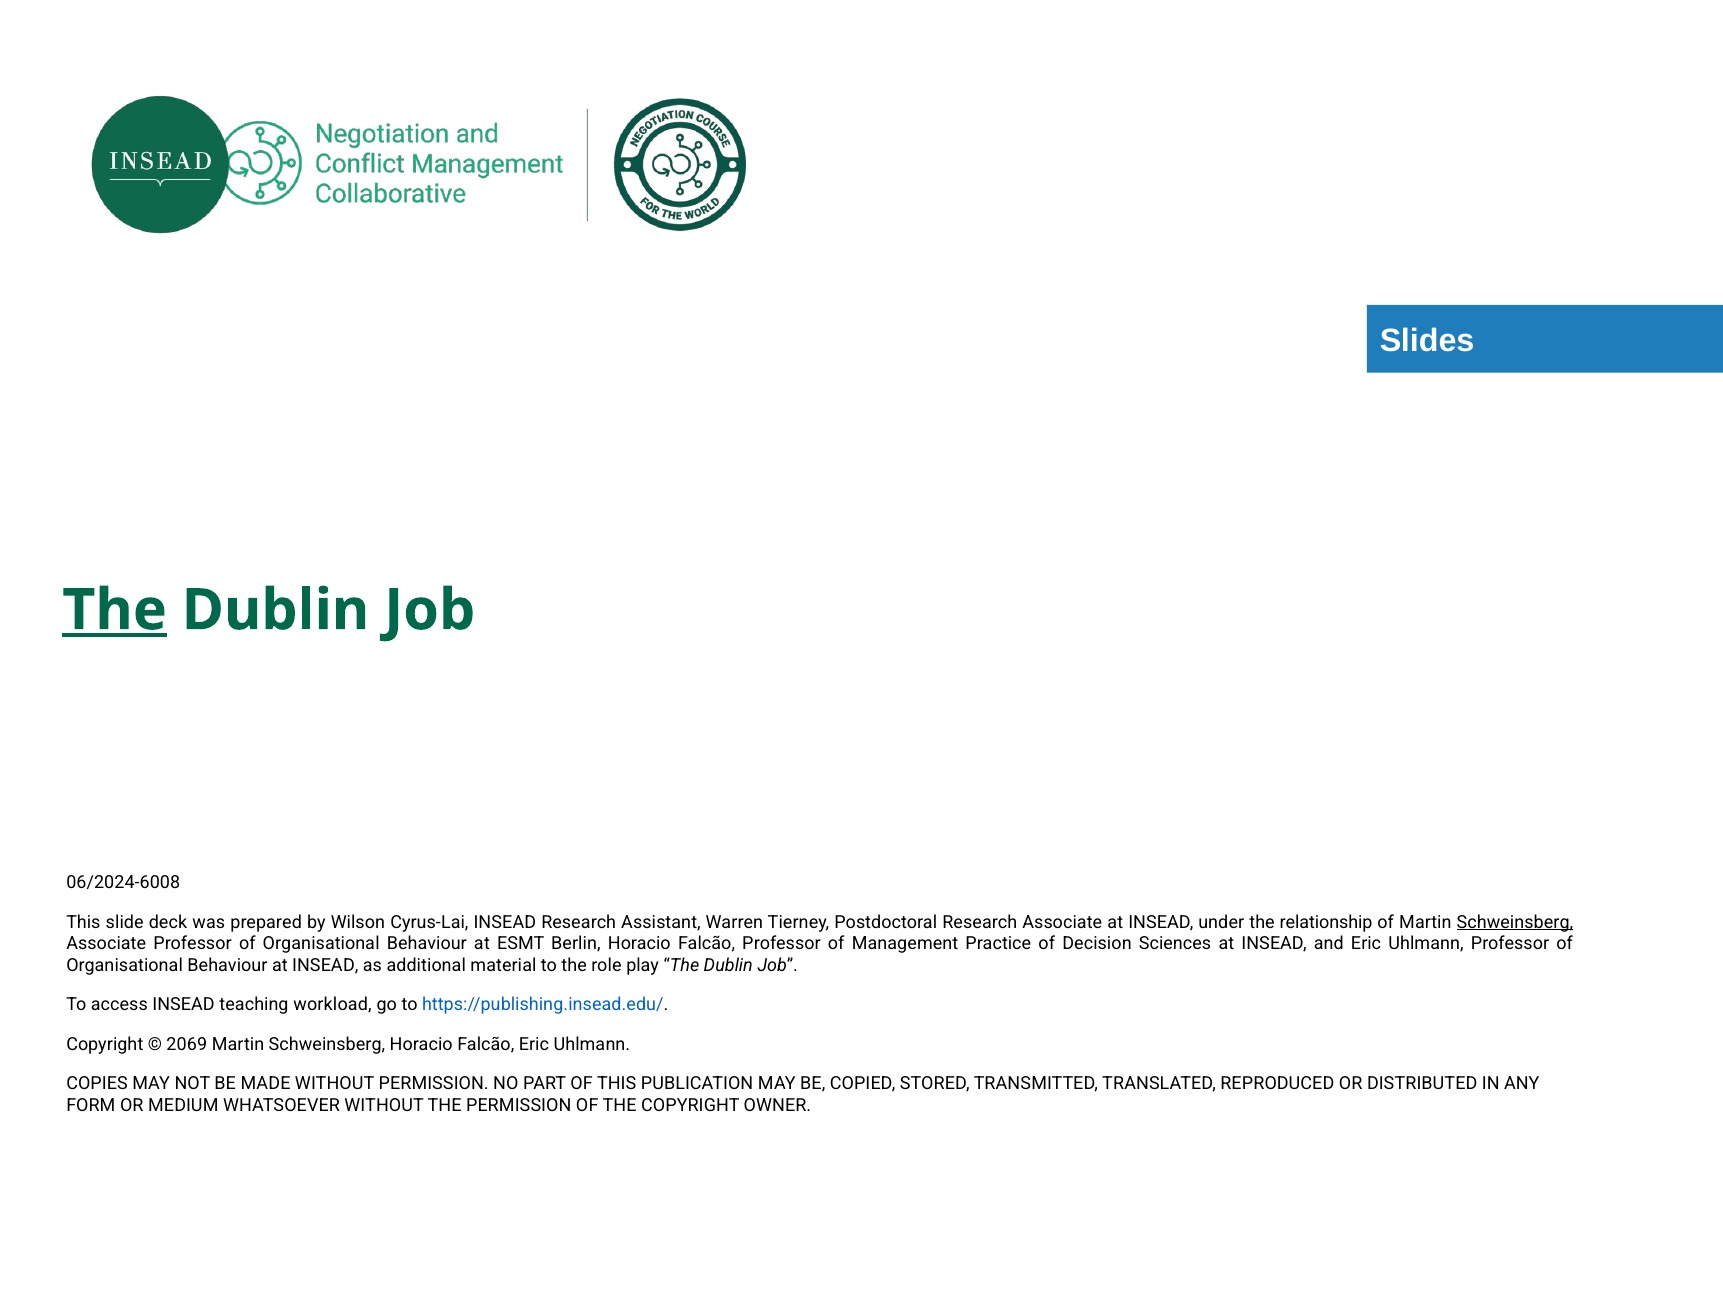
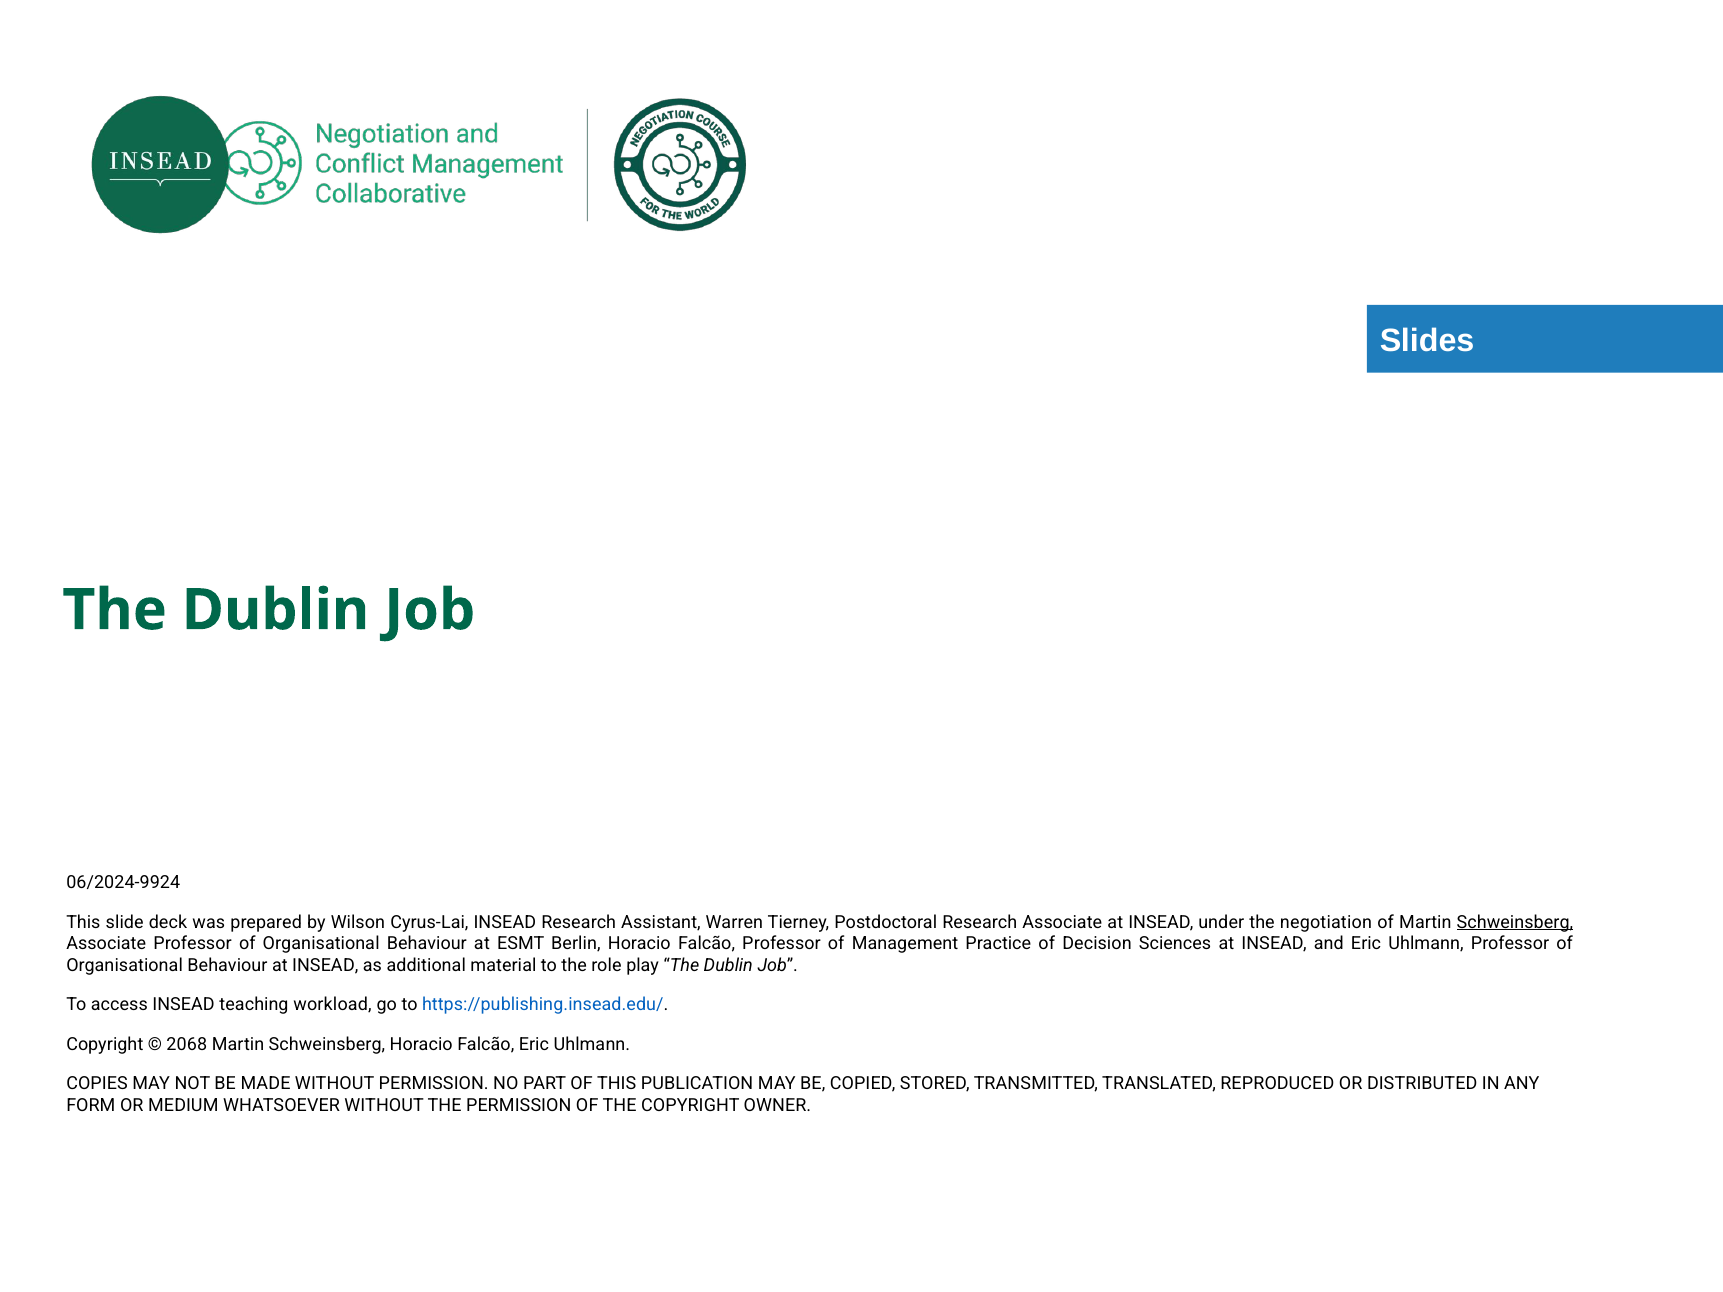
The at (115, 610) underline: present -> none
06/2024-6008: 06/2024-6008 -> 06/2024-9924
relationship: relationship -> negotiation
2069: 2069 -> 2068
